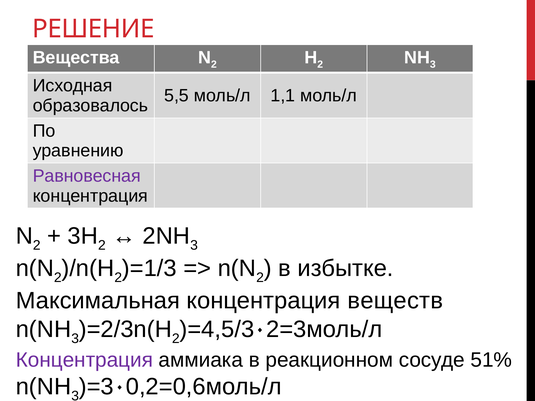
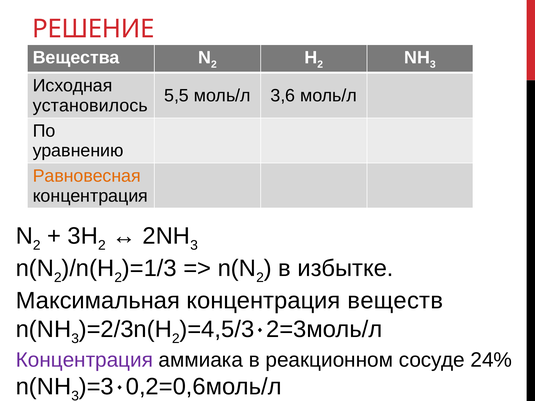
1,1: 1,1 -> 3,6
образовалось: образовалось -> установилось
Равновесная colour: purple -> orange
51%: 51% -> 24%
